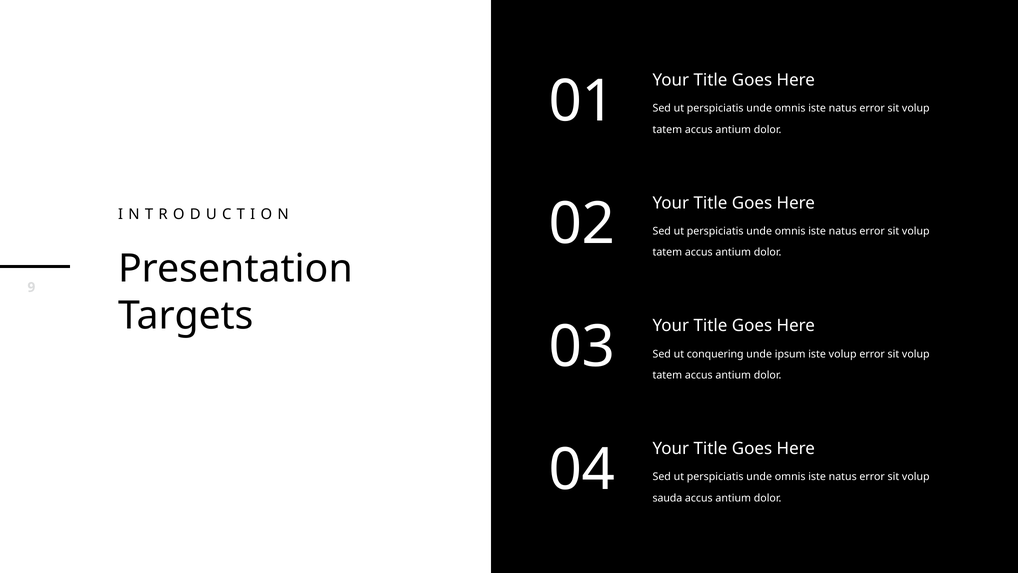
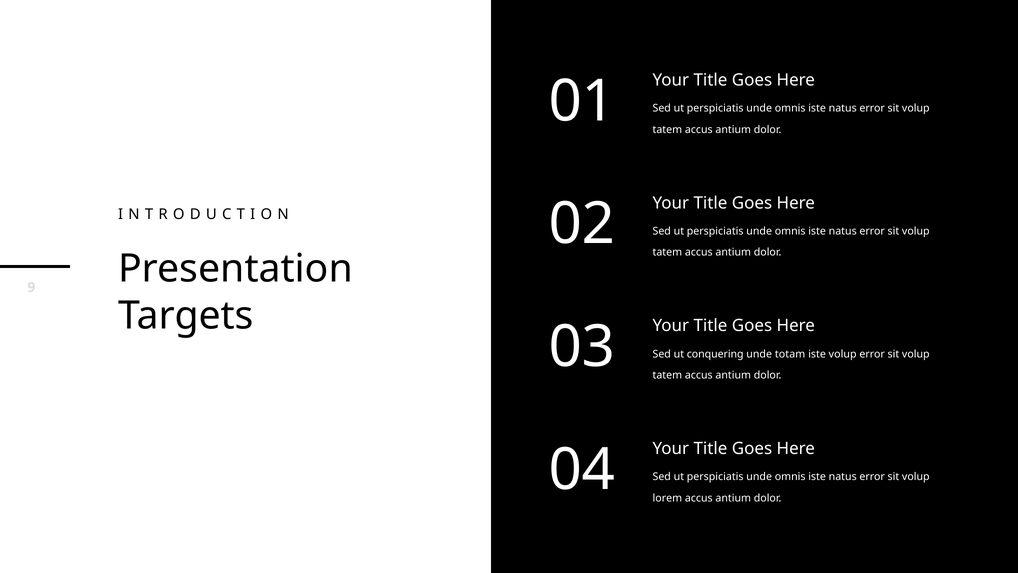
ipsum: ipsum -> totam
sauda: sauda -> lorem
